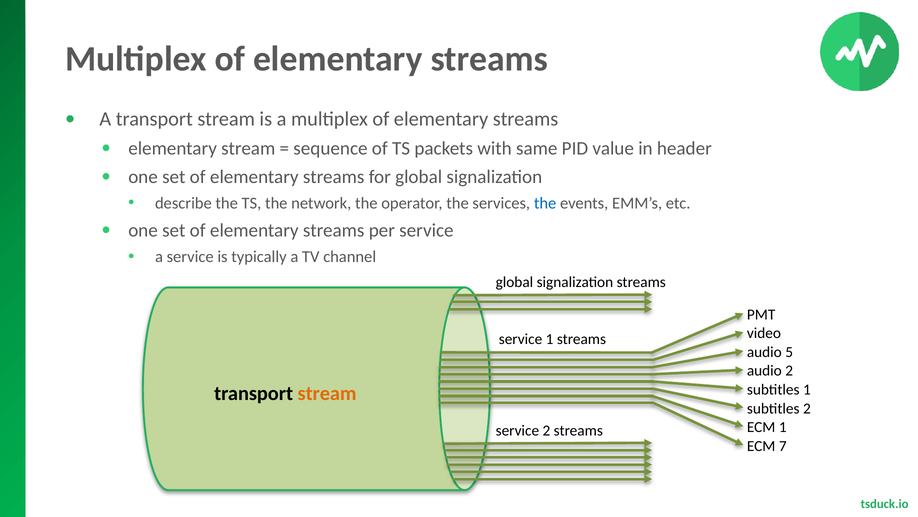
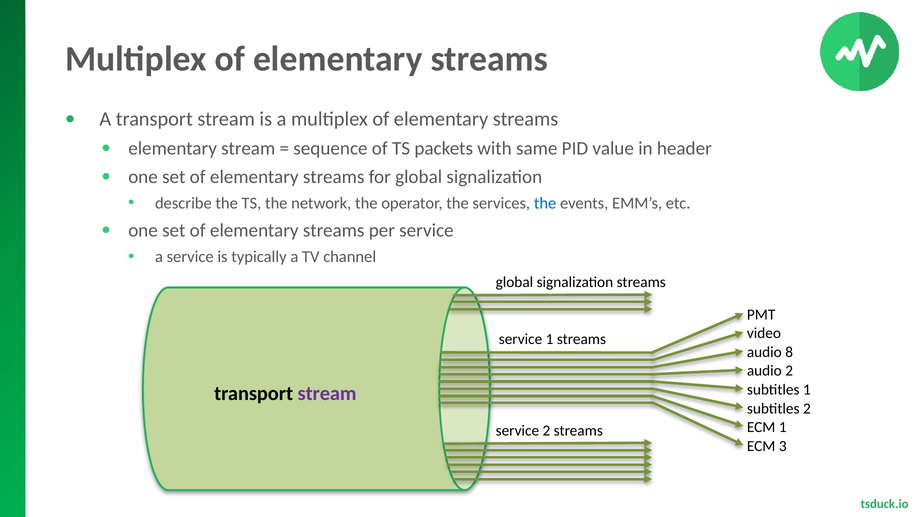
5: 5 -> 8
stream at (327, 393) colour: orange -> purple
7: 7 -> 3
